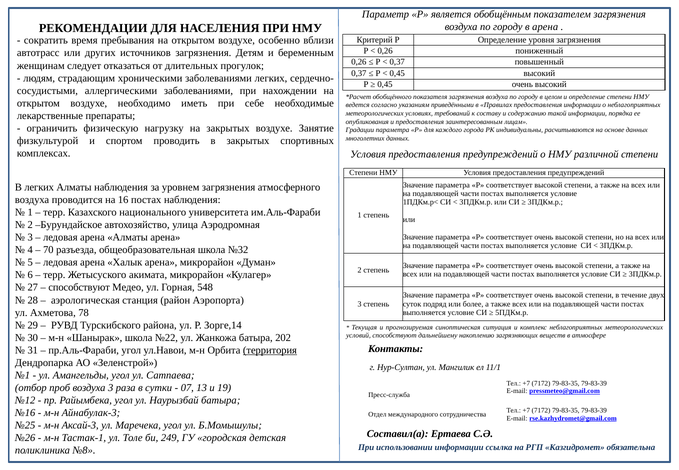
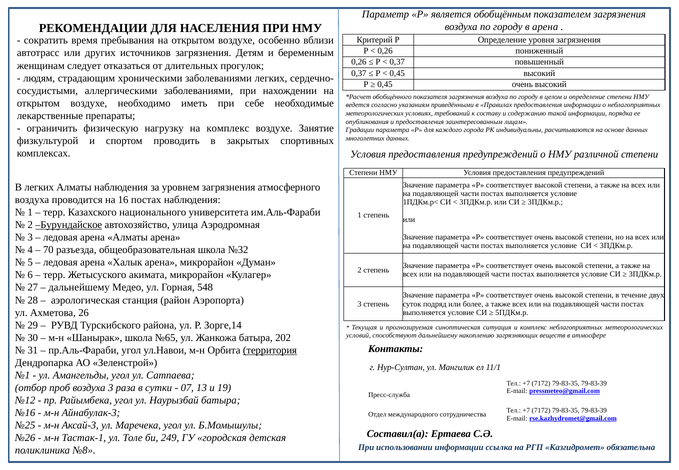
на закрытых: закрытых -> комплекс
Бурундайское underline: none -> present
способствуют at (79, 288): способствуют -> дальнейшему
78: 78 -> 26
№22: №22 -> №65
